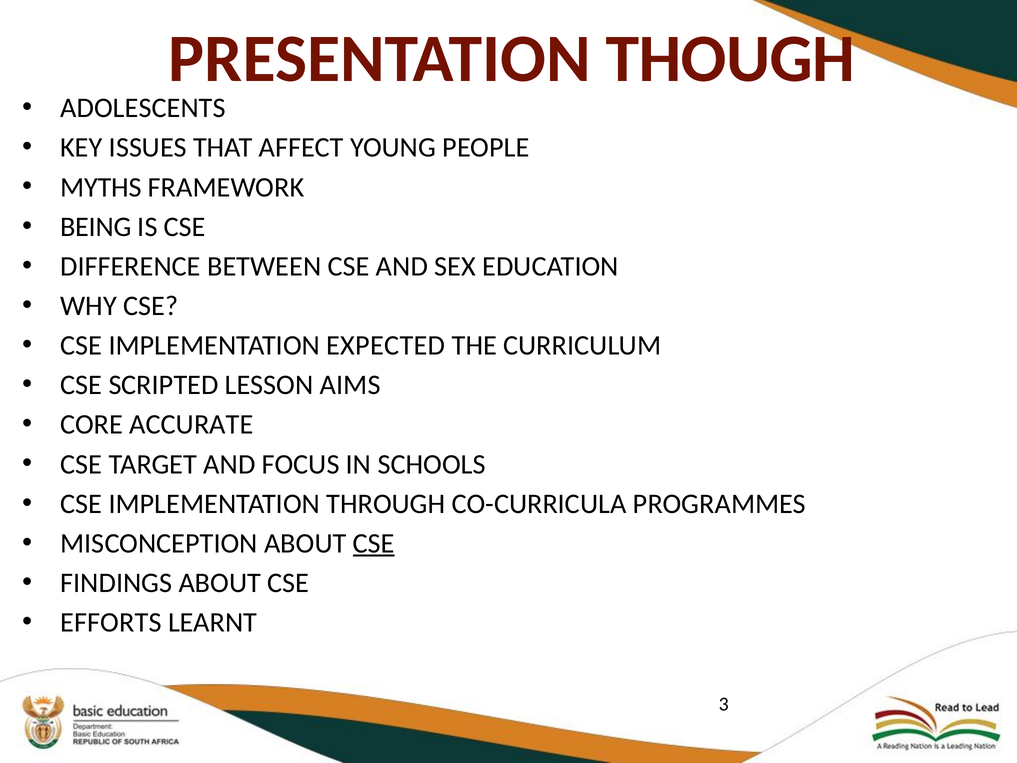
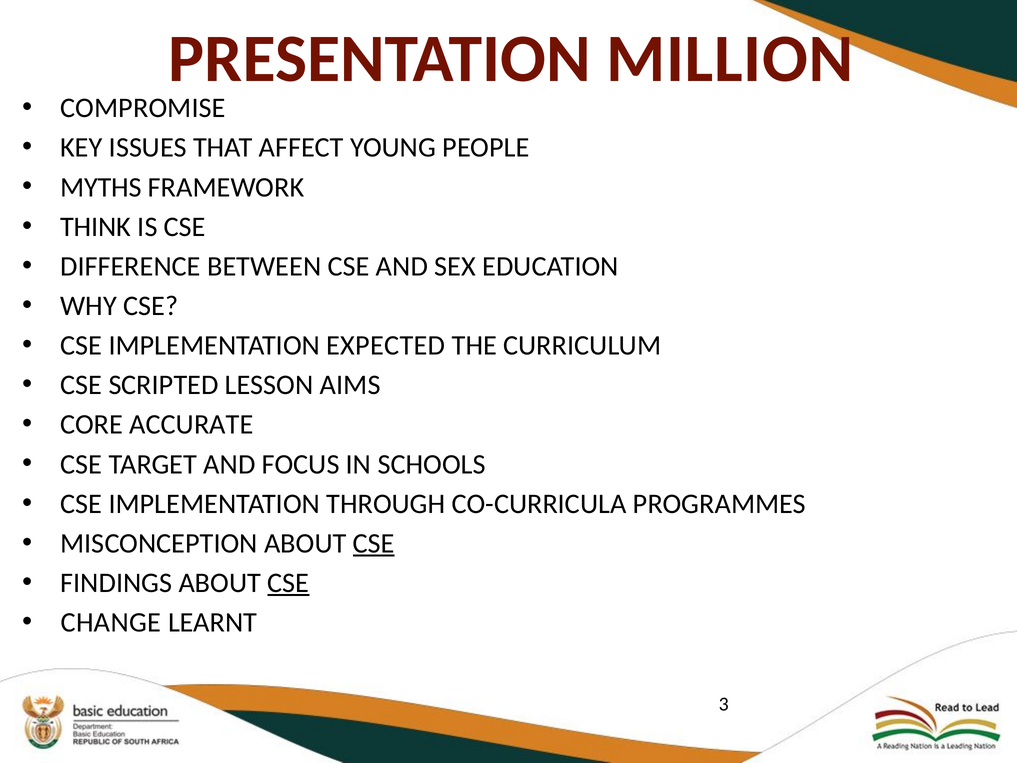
THOUGH: THOUGH -> MILLION
ADOLESCENTS: ADOLESCENTS -> COMPROMISE
BEING: BEING -> THINK
CSE at (288, 583) underline: none -> present
EFFORTS: EFFORTS -> CHANGE
